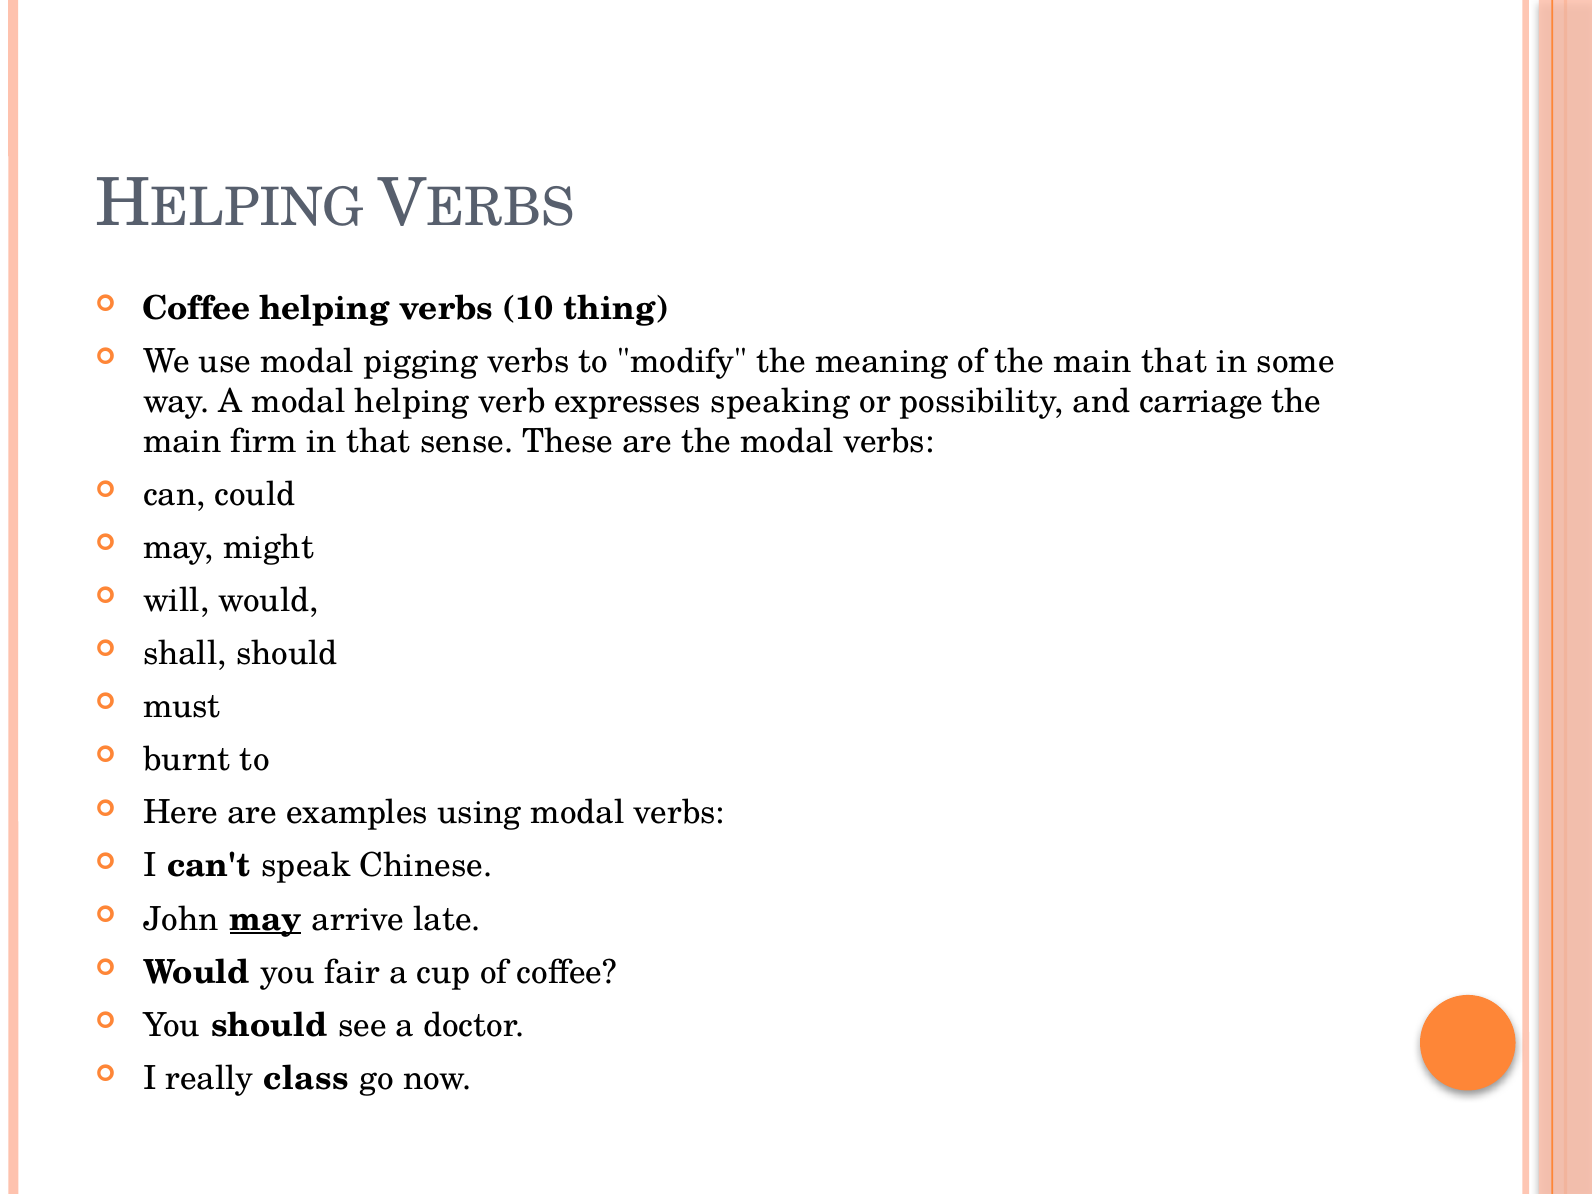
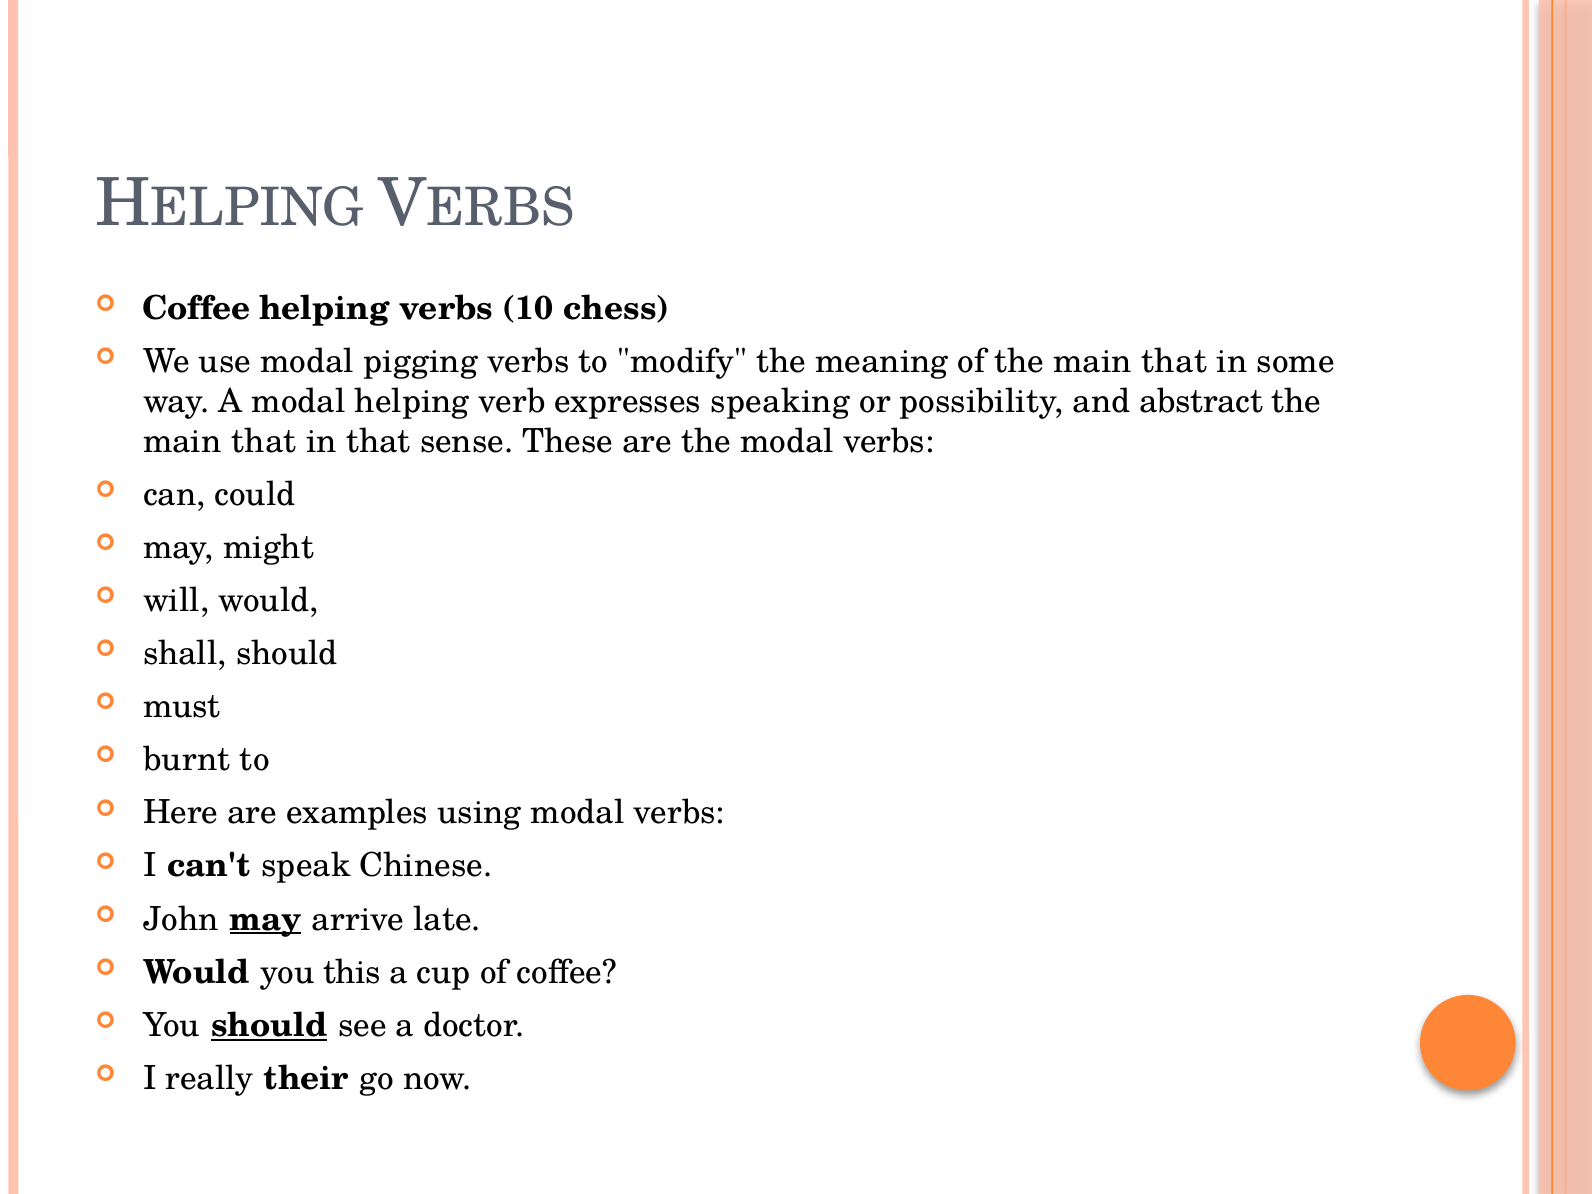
thing: thing -> chess
carriage: carriage -> abstract
firm at (264, 441): firm -> that
fair: fair -> this
should at (269, 1025) underline: none -> present
class: class -> their
